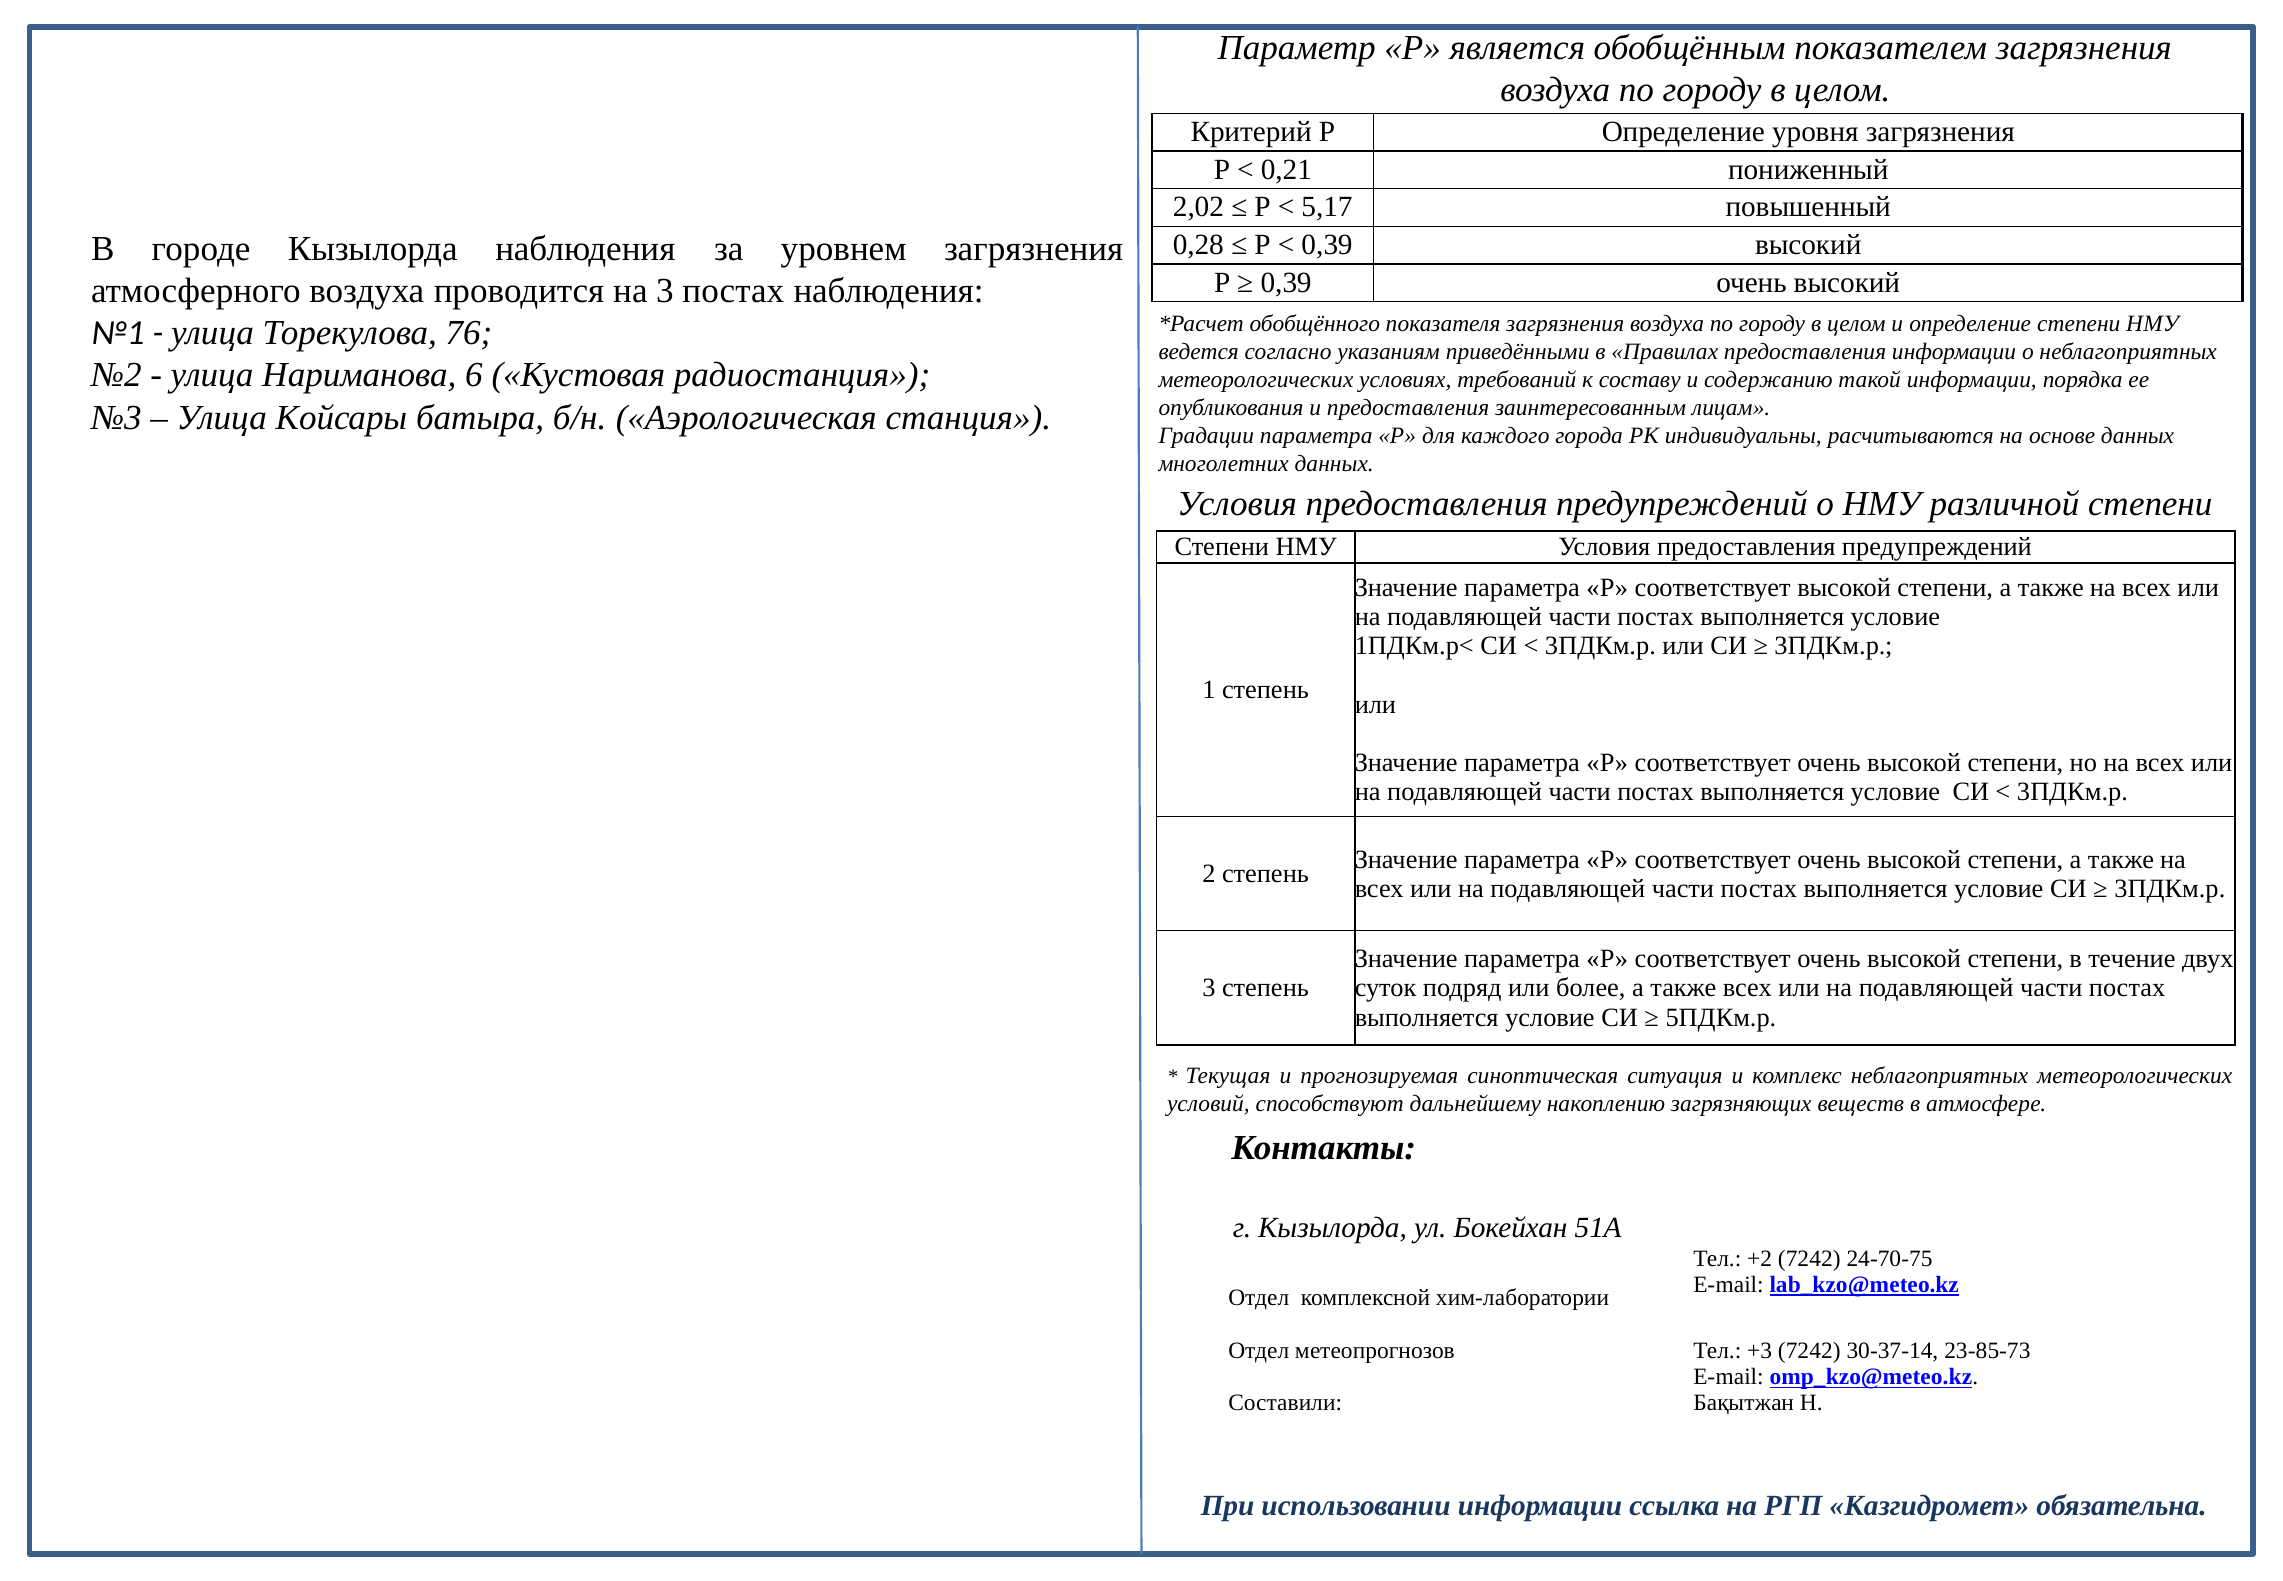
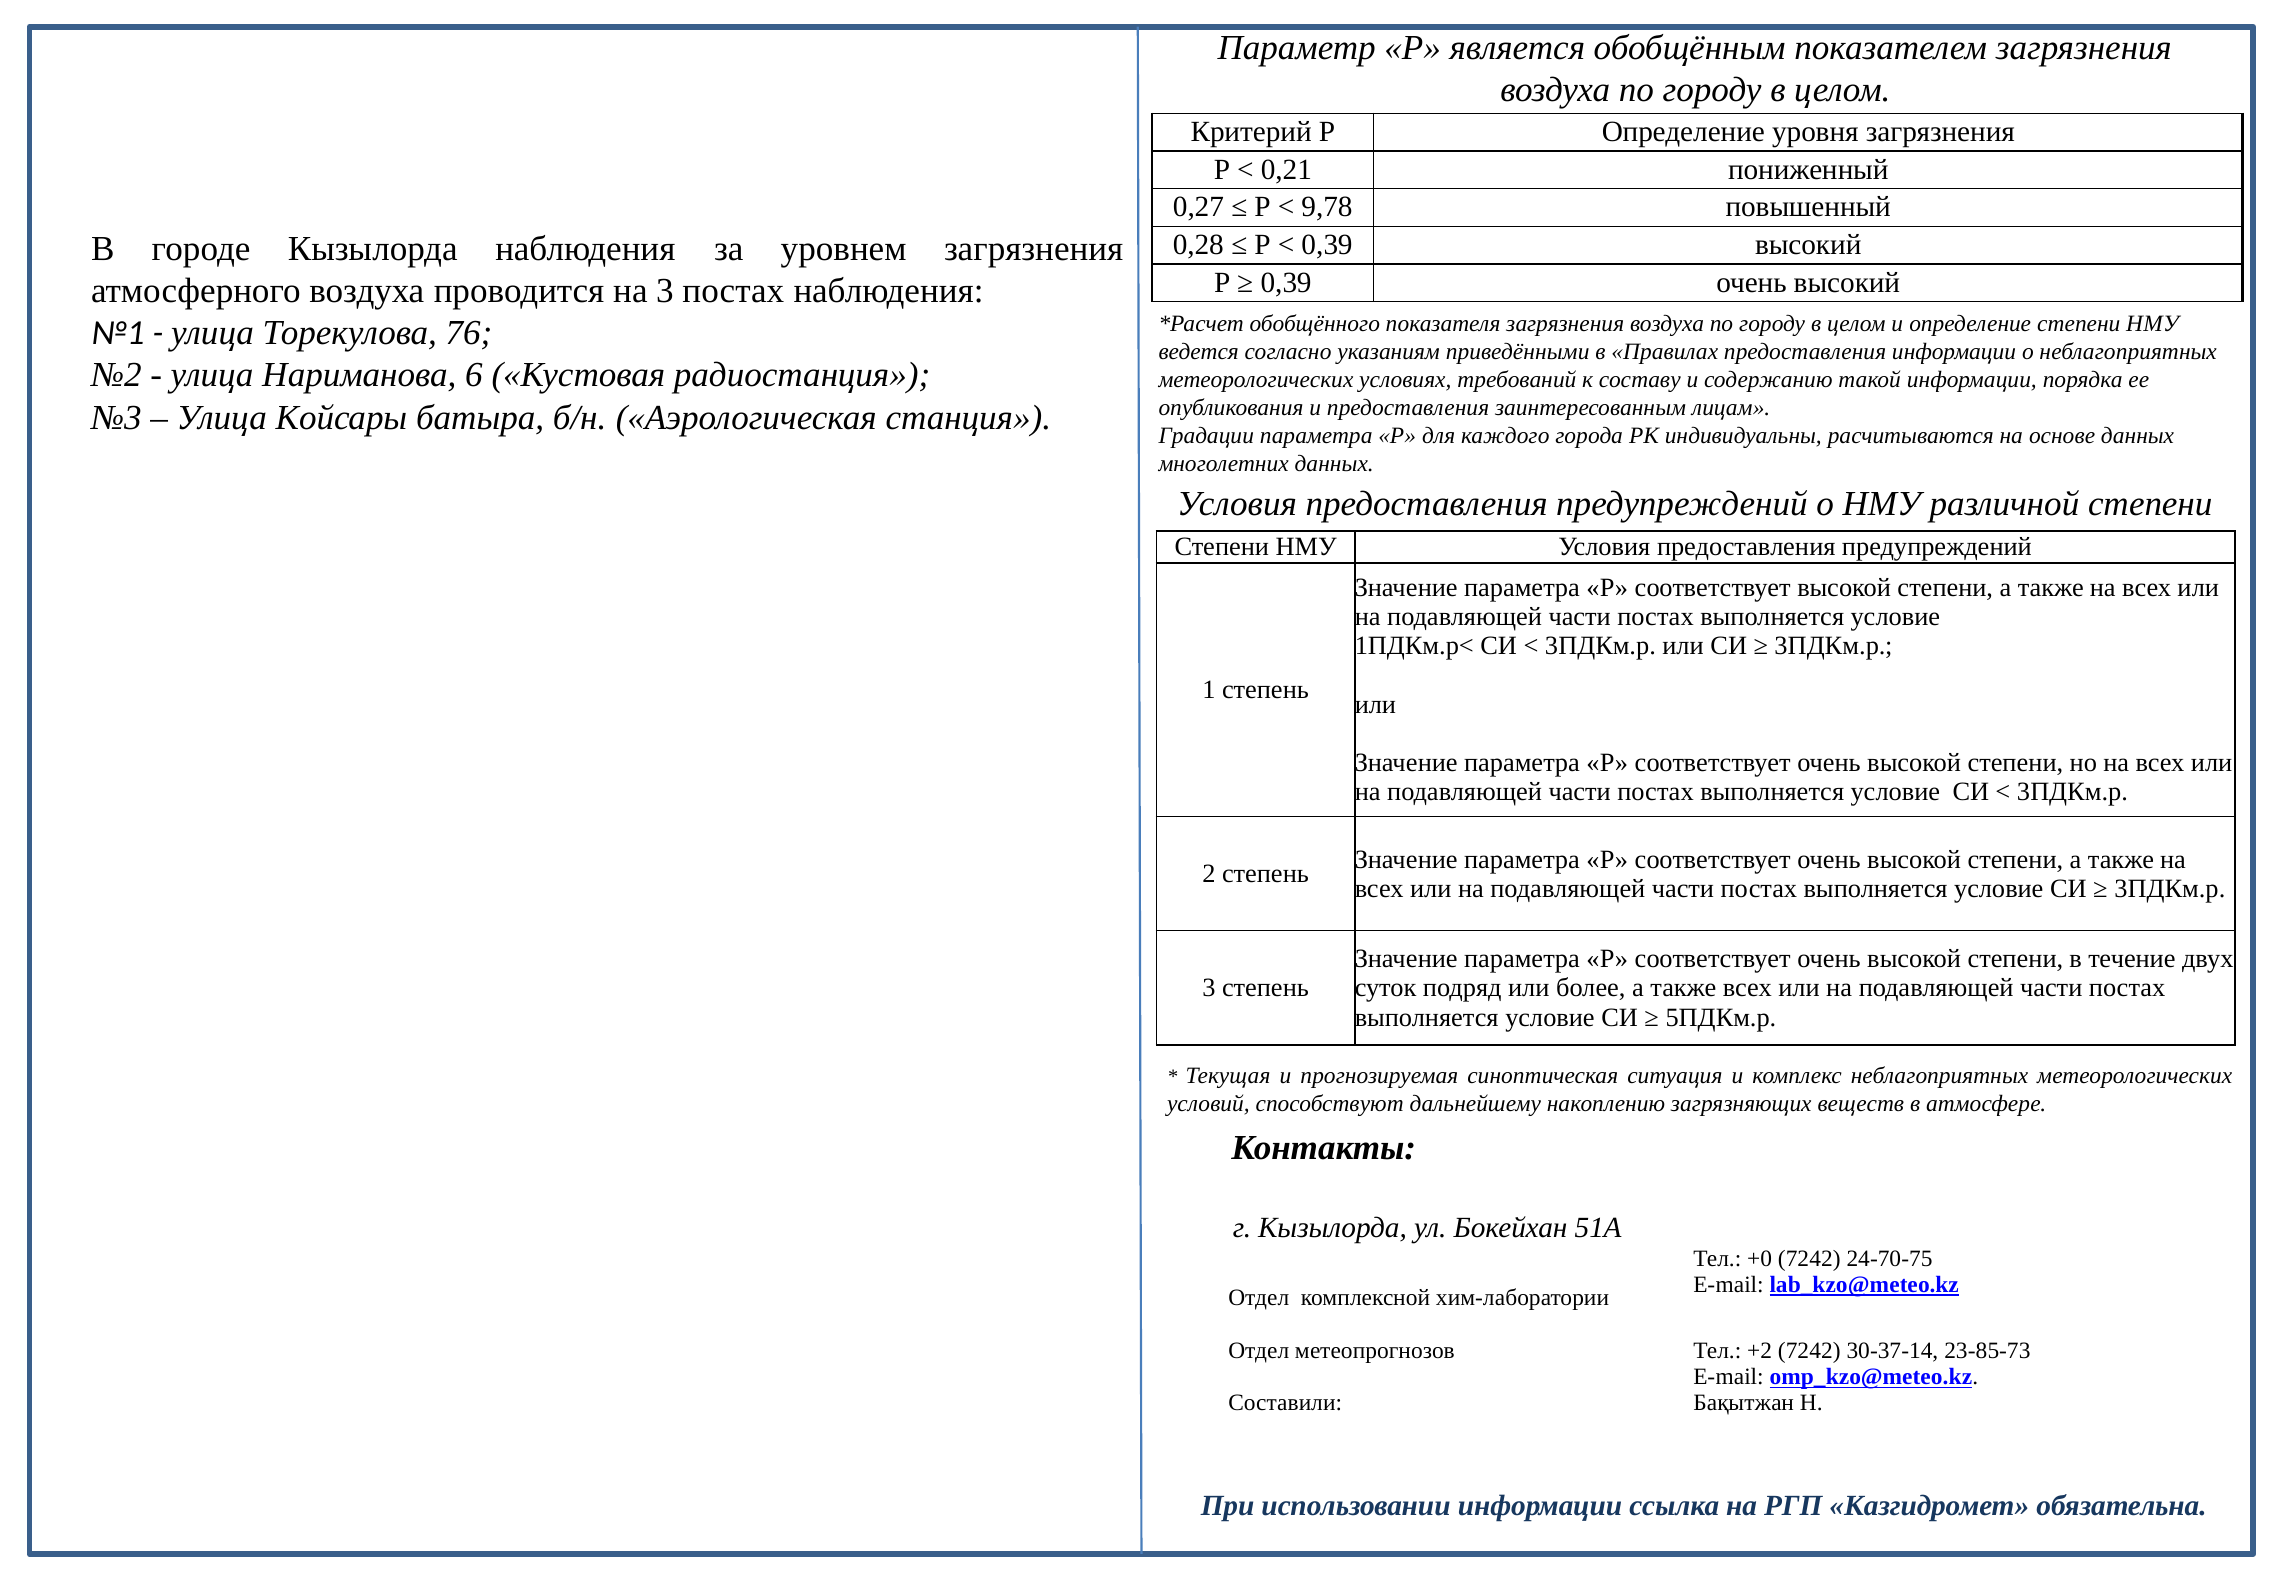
2,02: 2,02 -> 0,27
5,17: 5,17 -> 9,78
+2: +2 -> +0
+3: +3 -> +2
